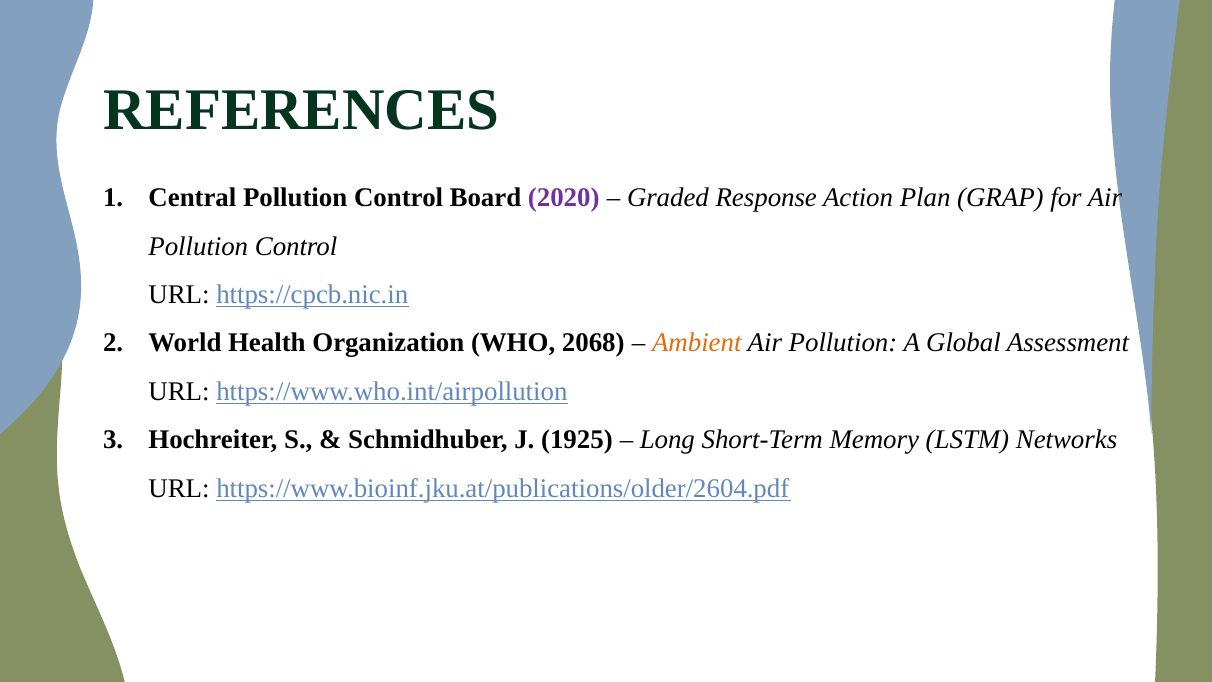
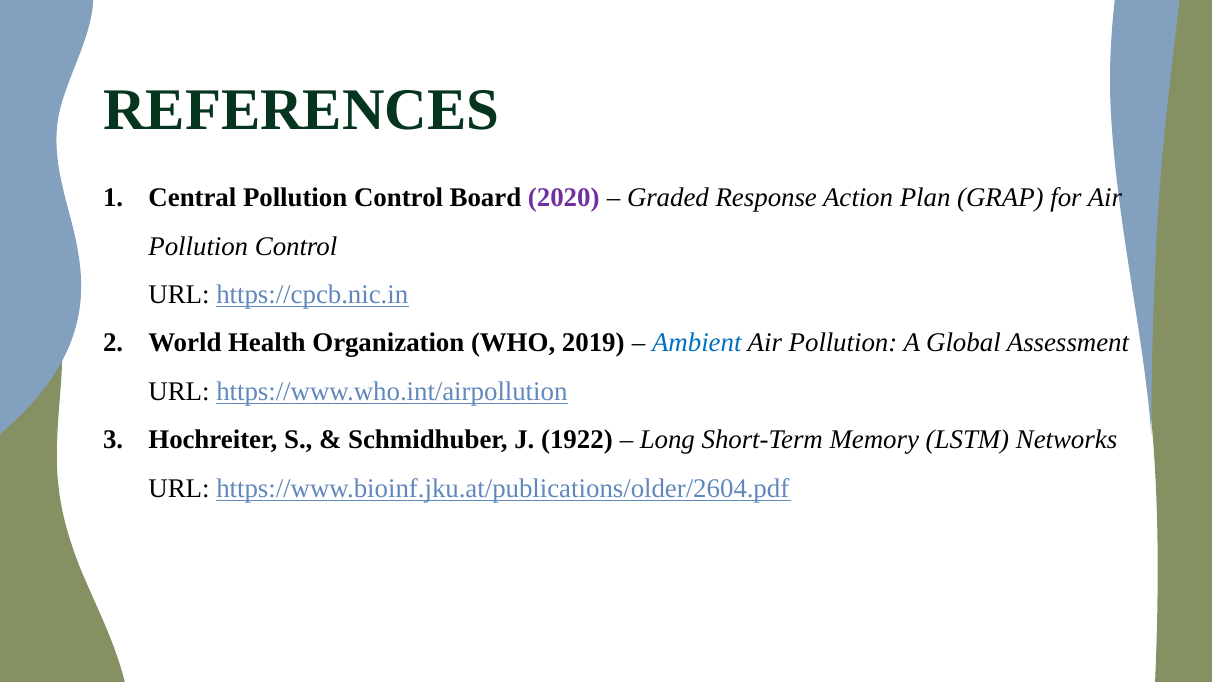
2068: 2068 -> 2019
Ambient colour: orange -> blue
1925: 1925 -> 1922
